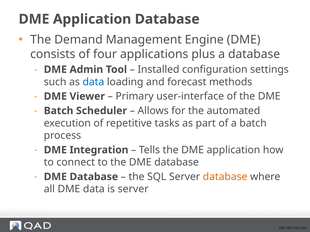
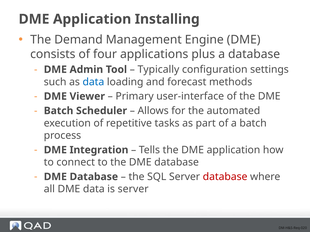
Application Database: Database -> Installing
Installed: Installed -> Typically
database at (225, 177) colour: orange -> red
